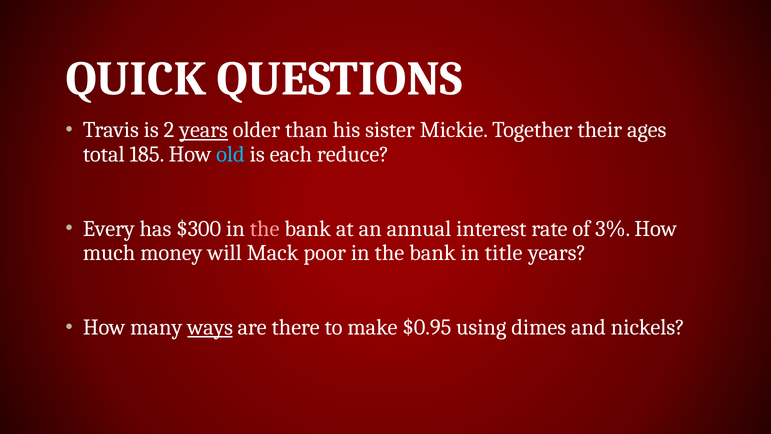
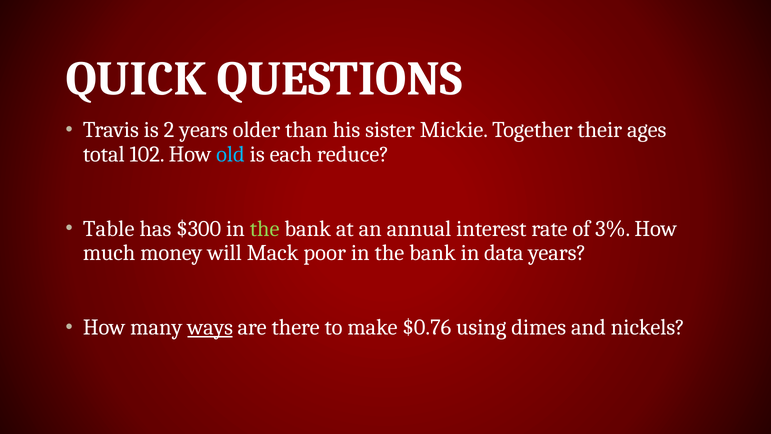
years at (204, 130) underline: present -> none
185: 185 -> 102
Every: Every -> Table
the at (265, 229) colour: pink -> light green
title: title -> data
$0.95: $0.95 -> $0.76
